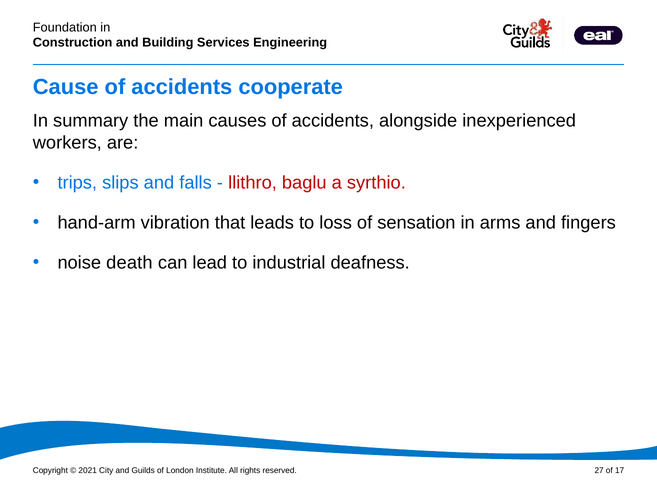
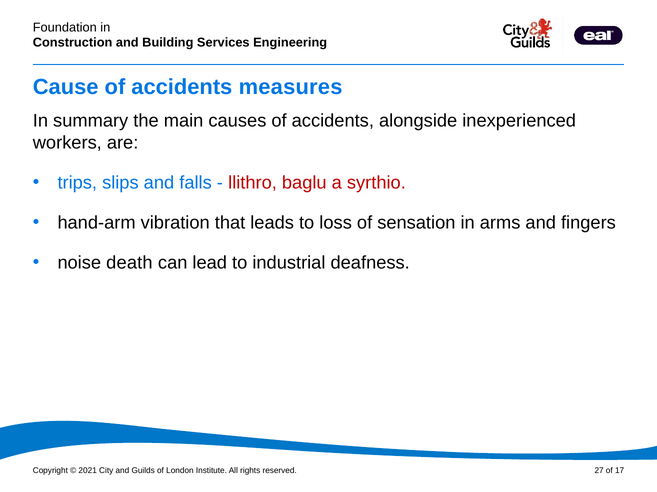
cooperate: cooperate -> measures
